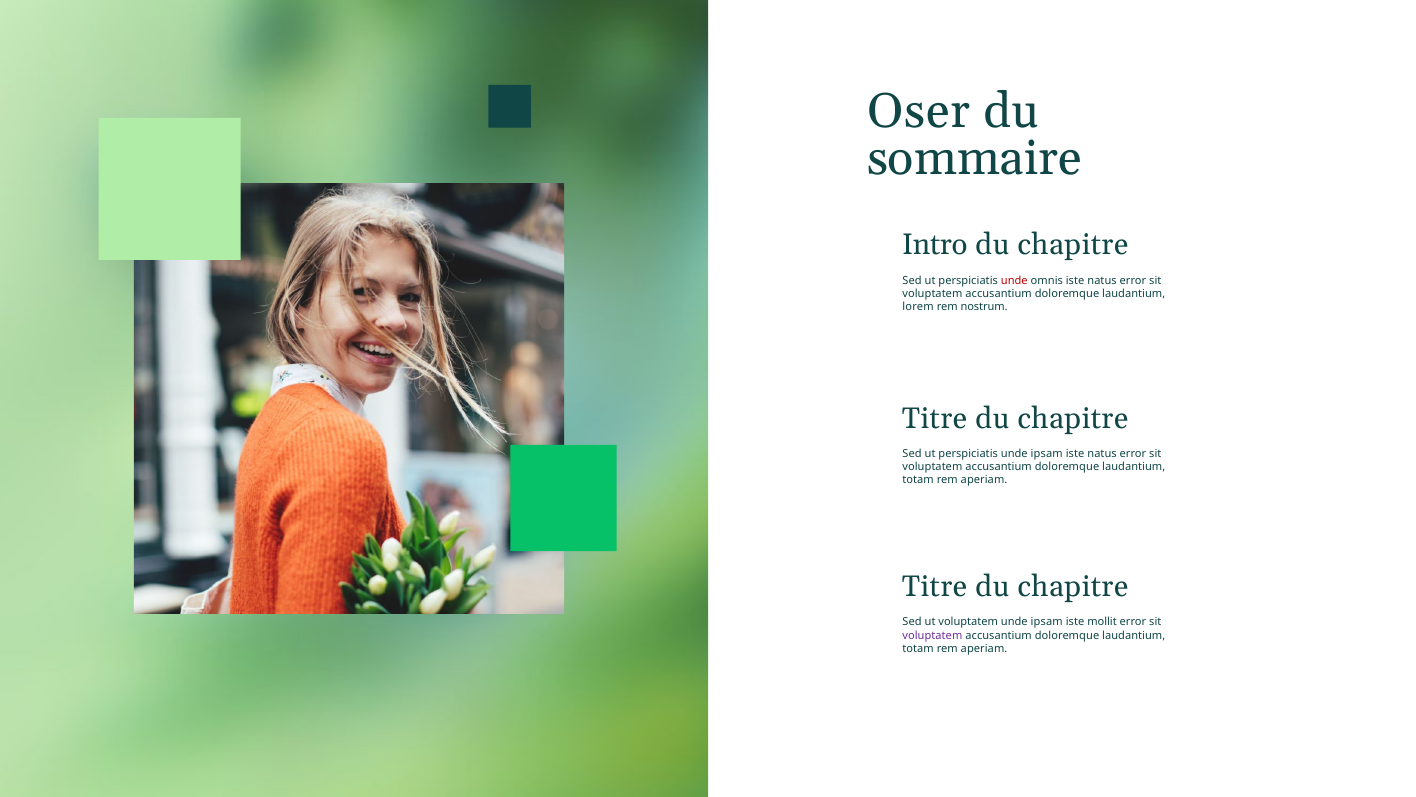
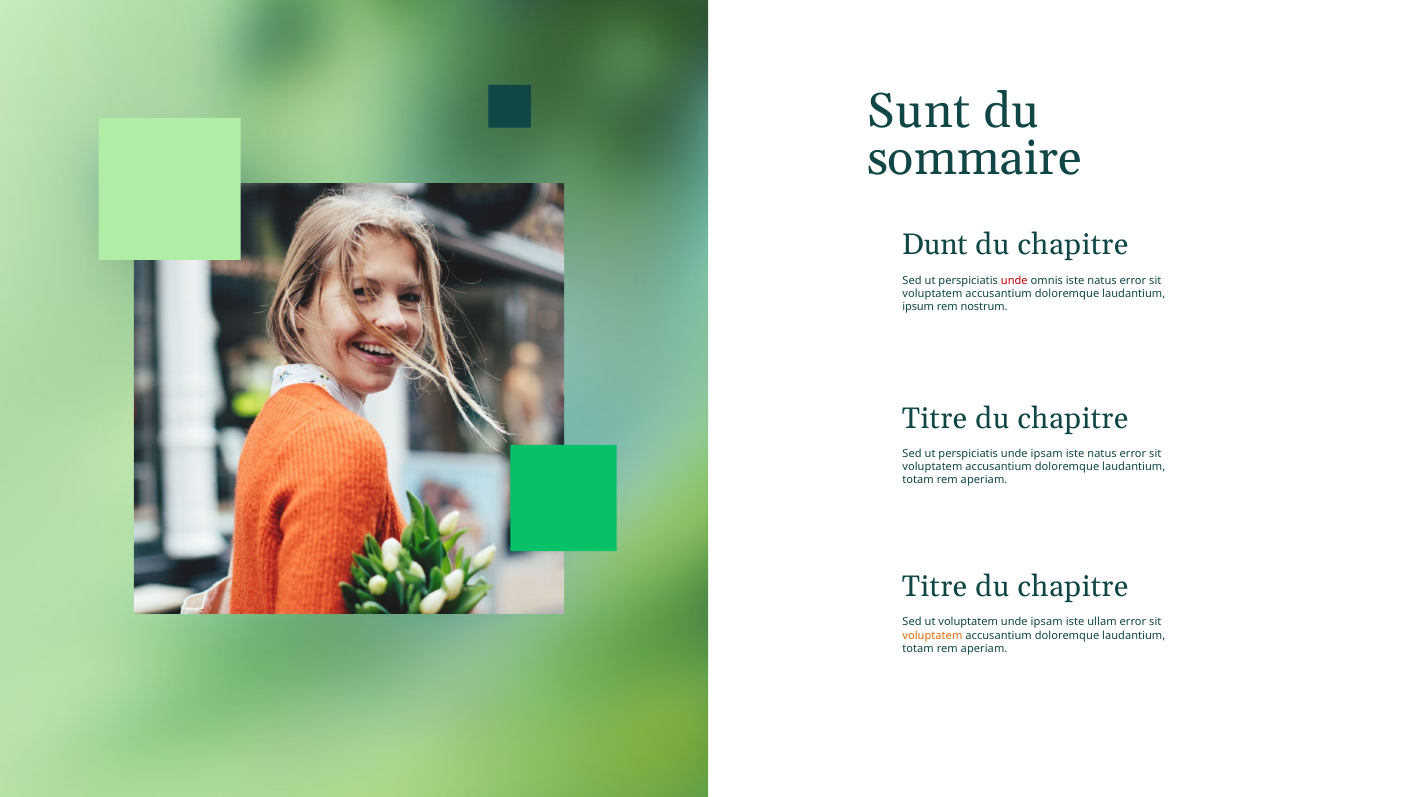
Oser: Oser -> Sunt
Intro: Intro -> Dunt
lorem: lorem -> ipsum
mollit: mollit -> ullam
voluptatem at (932, 635) colour: purple -> orange
